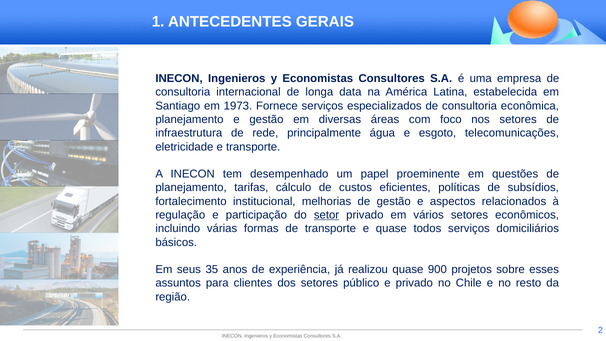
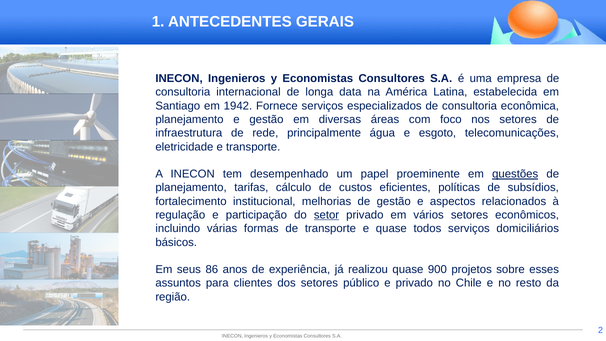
1973: 1973 -> 1942
questões underline: none -> present
35: 35 -> 86
